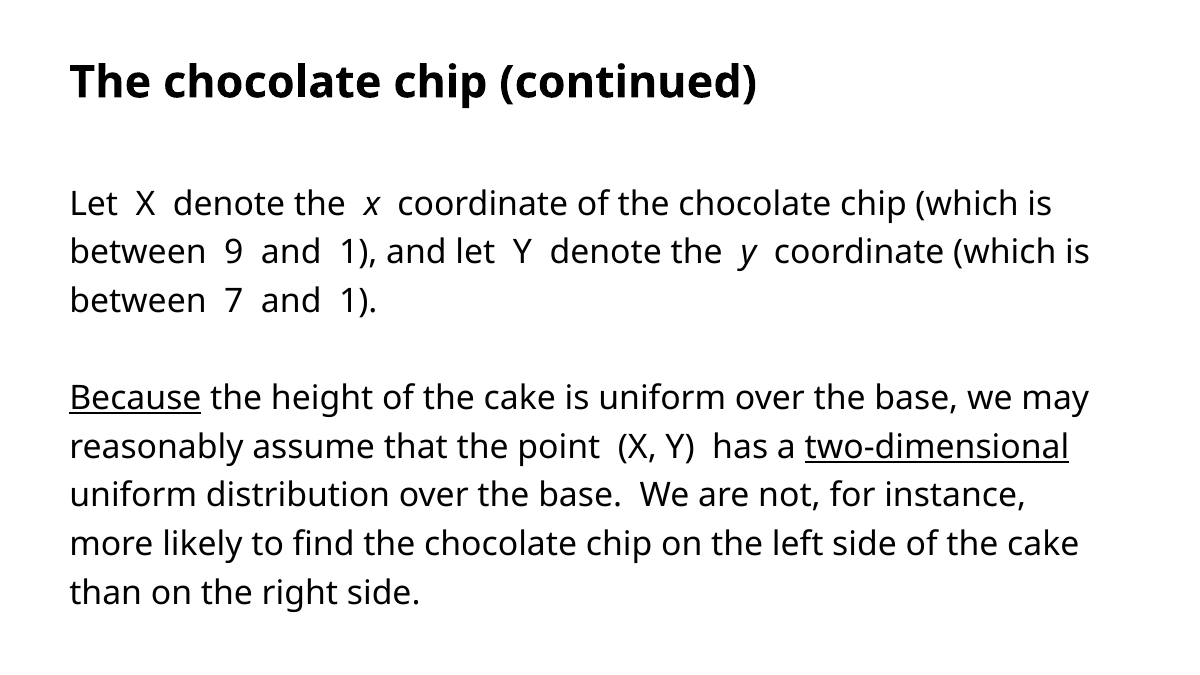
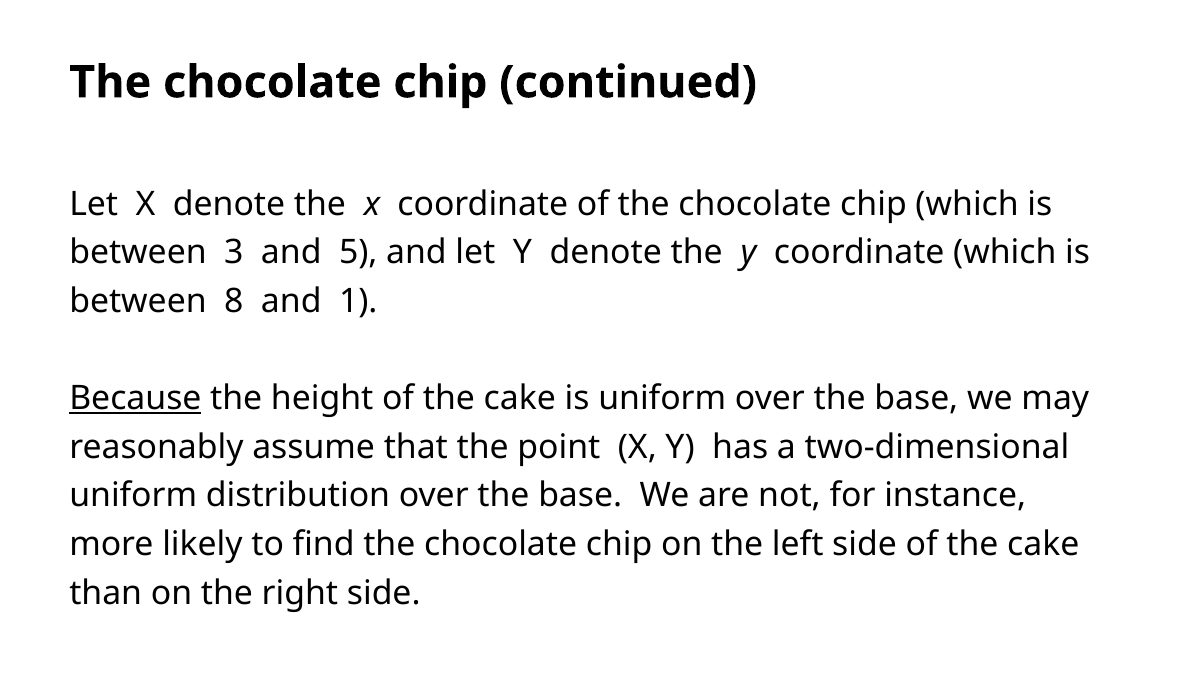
9: 9 -> 3
1 at (358, 253): 1 -> 5
7: 7 -> 8
two-dimensional underline: present -> none
